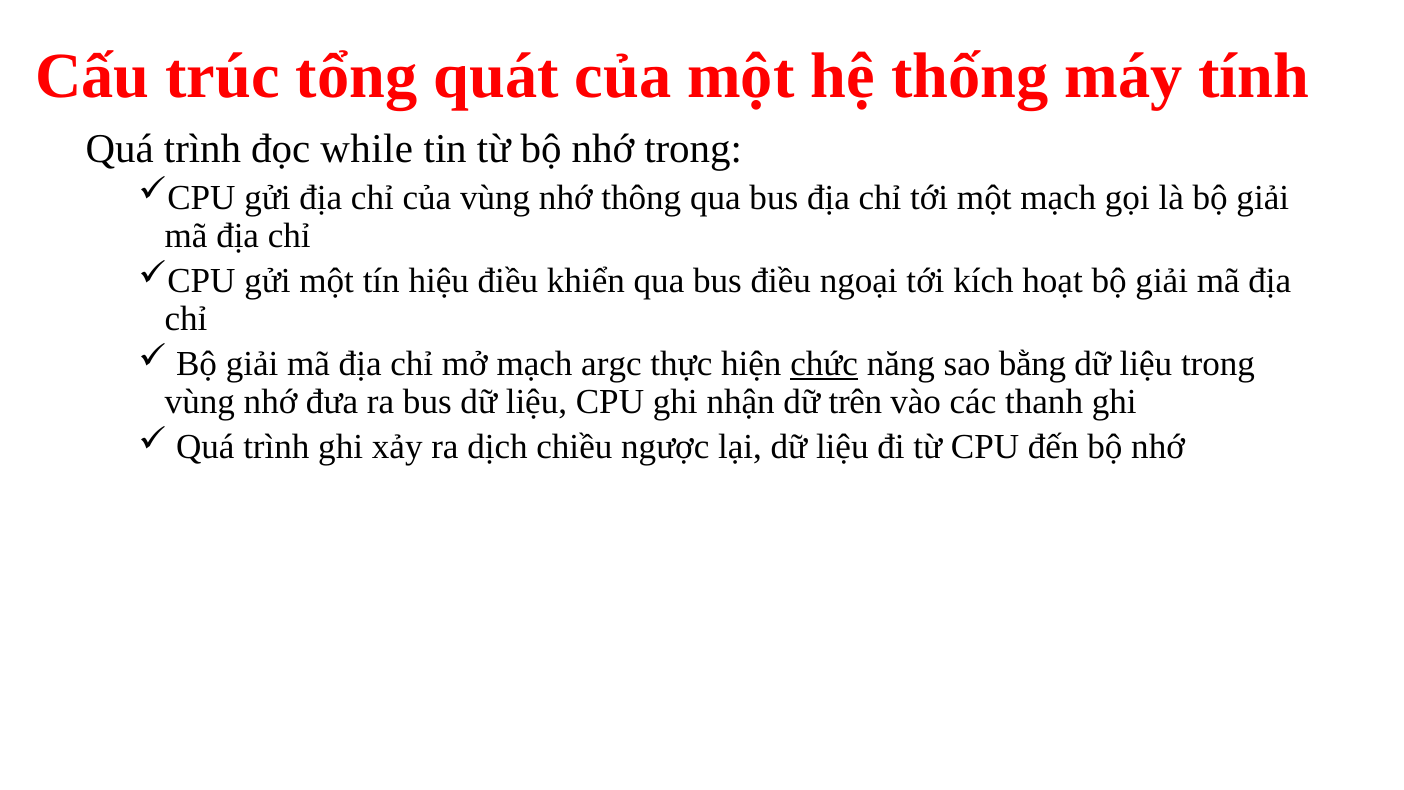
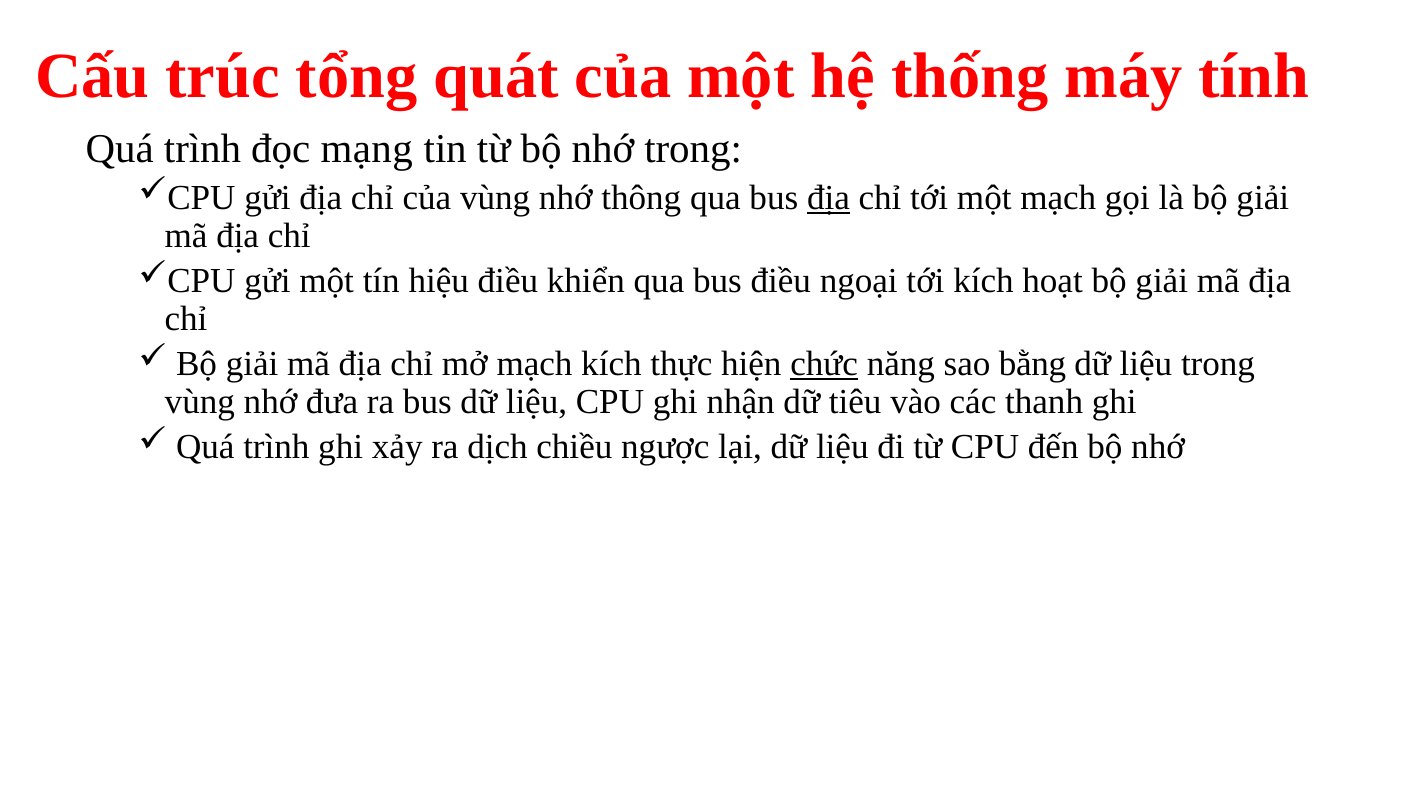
while: while -> mạng
địa at (828, 197) underline: none -> present
mạch argc: argc -> kích
trên: trên -> tiêu
